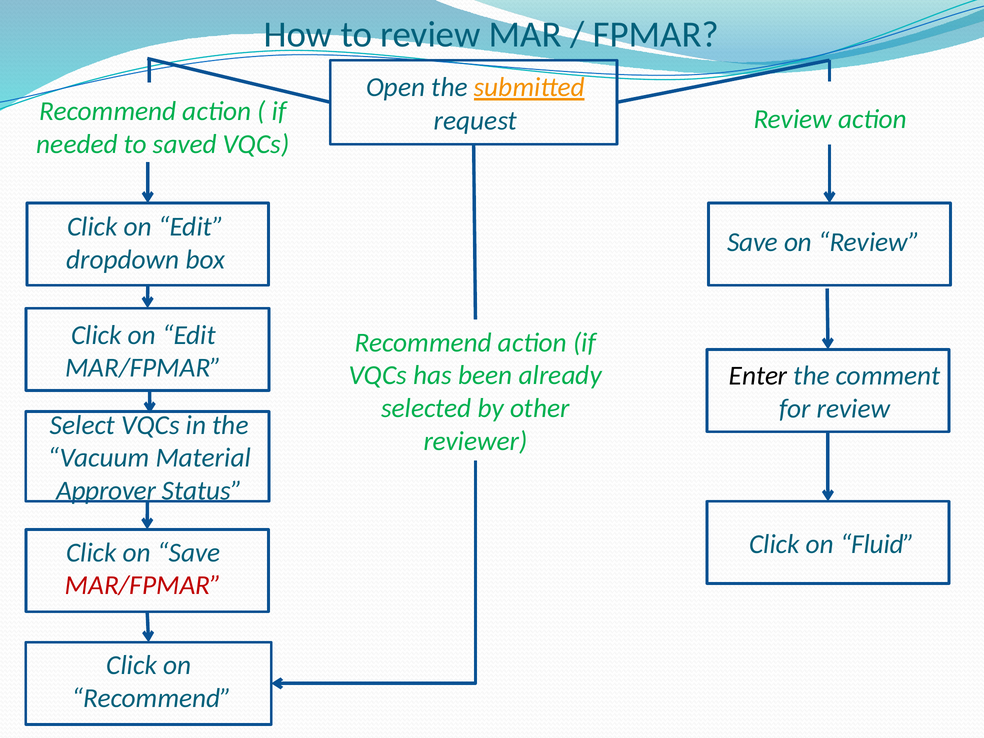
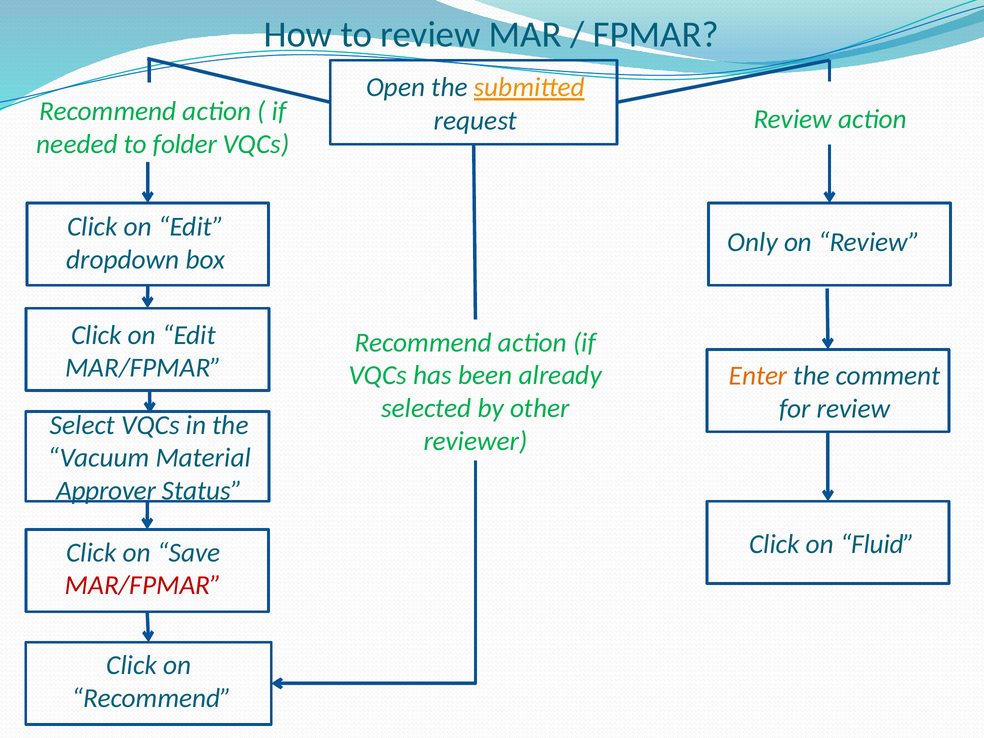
saved: saved -> folder
Save at (753, 242): Save -> Only
Enter colour: black -> orange
